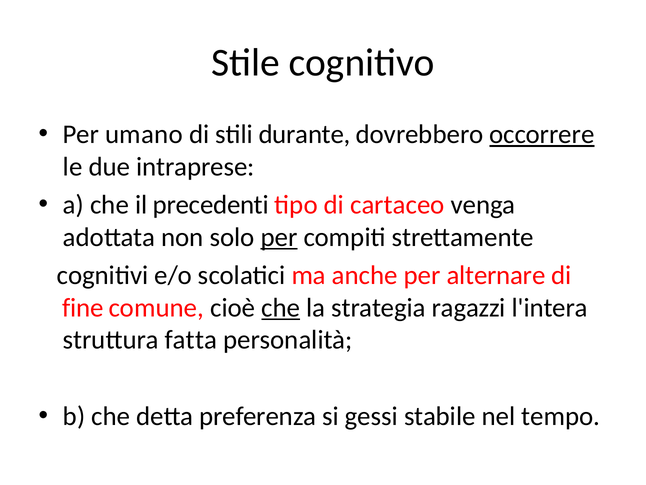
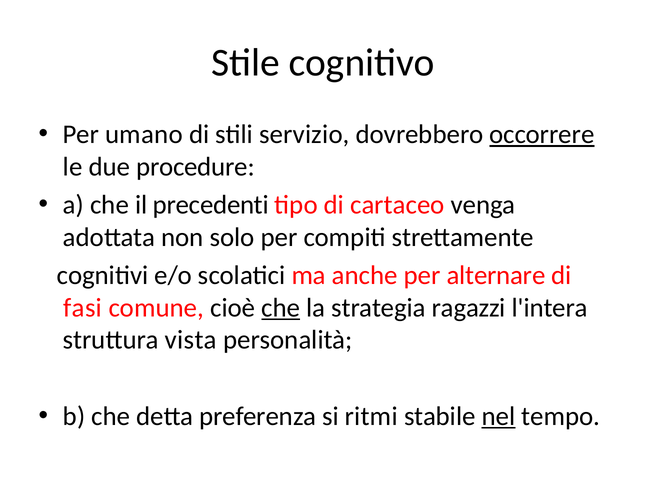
durante: durante -> servizio
intraprese: intraprese -> procedure
per at (279, 237) underline: present -> none
fine: fine -> fasi
fatta: fatta -> vista
gessi: gessi -> ritmi
nel underline: none -> present
